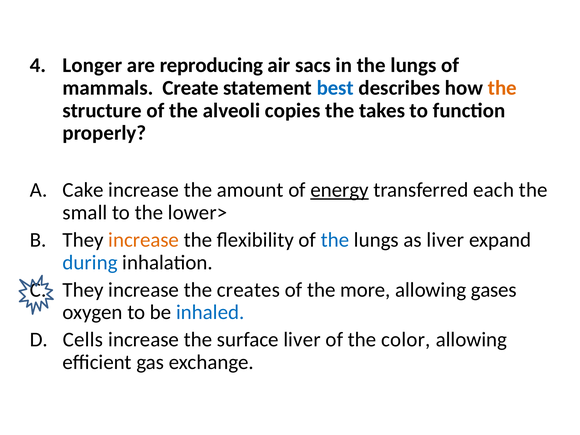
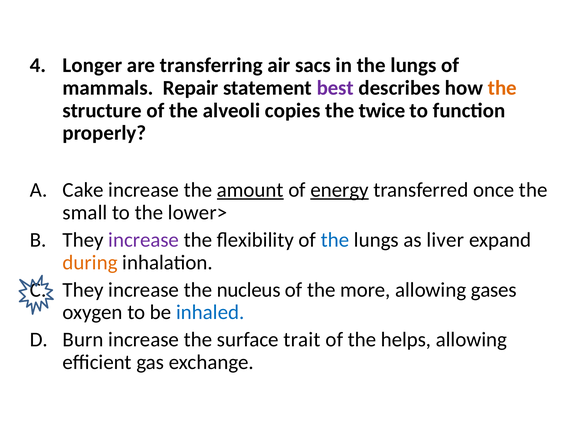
reproducing: reproducing -> transferring
Create: Create -> Repair
best colour: blue -> purple
takes: takes -> twice
amount underline: none -> present
each: each -> once
increase at (144, 240) colour: orange -> purple
during colour: blue -> orange
creates: creates -> nucleus
Cells: Cells -> Burn
surface liver: liver -> trait
color: color -> helps
